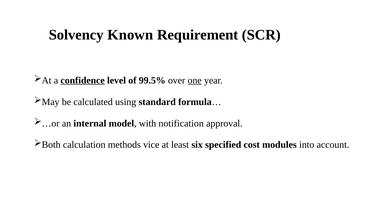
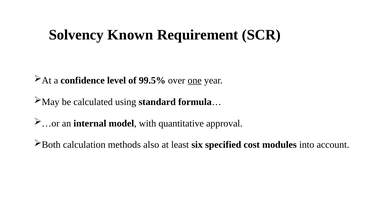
confidence underline: present -> none
notification: notification -> quantitative
vice: vice -> also
